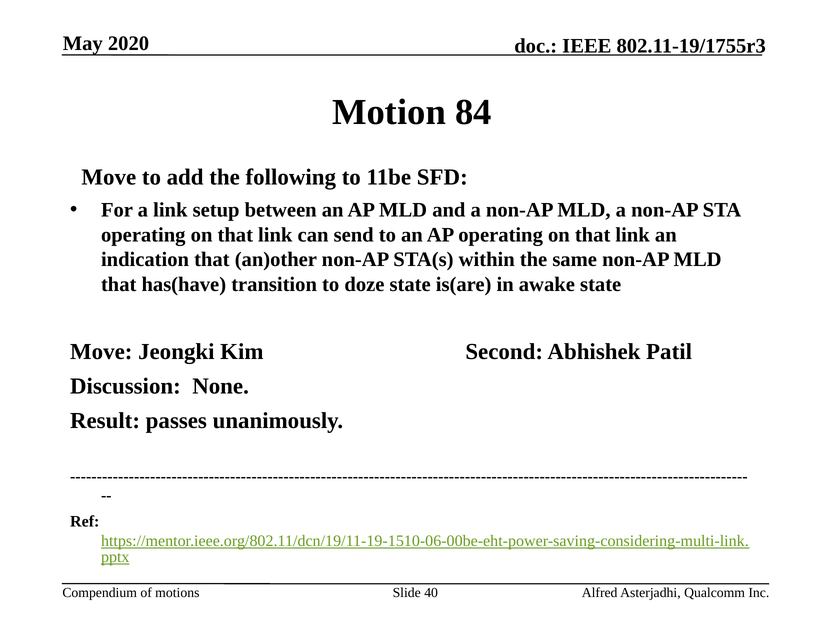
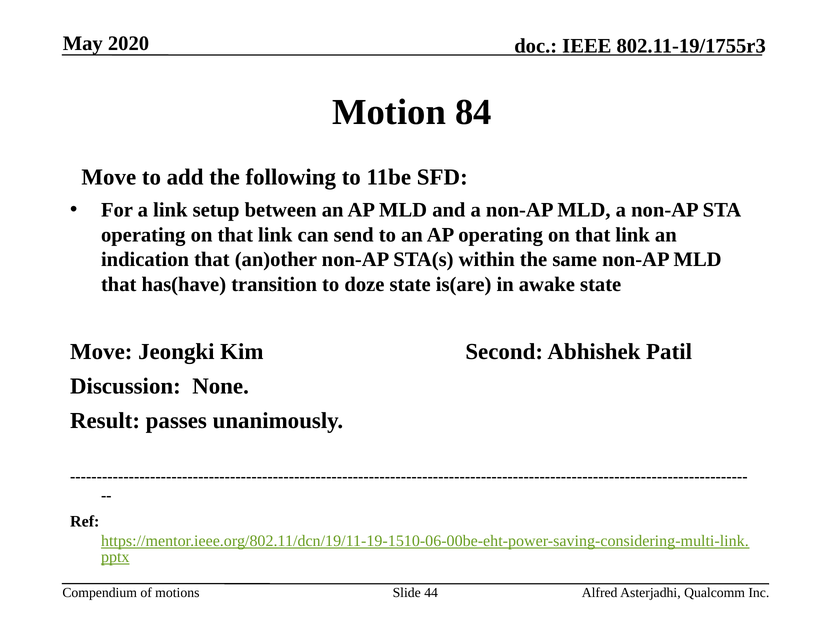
40: 40 -> 44
